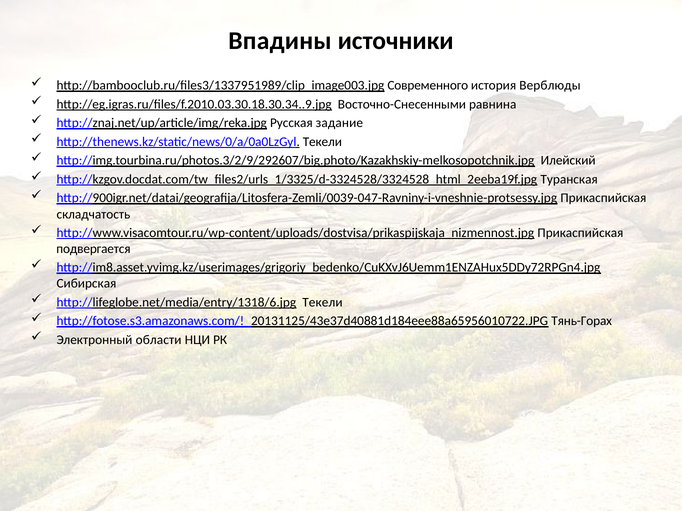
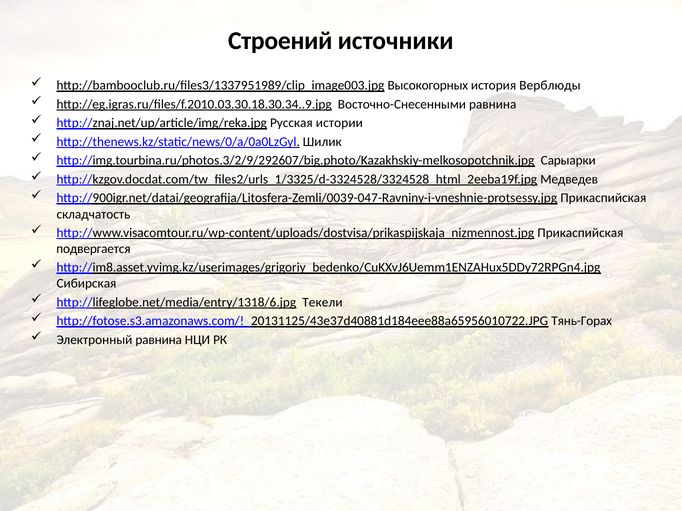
Впадины: Впадины -> Строений
Современного: Современного -> Высокогорных
задание: задание -> истории
http://thenews.kz/static/news/0/a/0a0LzGyl Текели: Текели -> Шилик
Илейский: Илейский -> Сарыарки
Туранская: Туранская -> Медведев
Электронный области: области -> равнина
